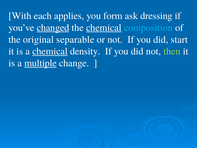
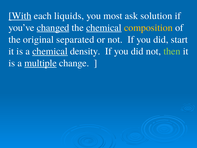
With underline: none -> present
applies: applies -> liquids
form: form -> most
dressing: dressing -> solution
composition colour: light blue -> yellow
separable: separable -> separated
